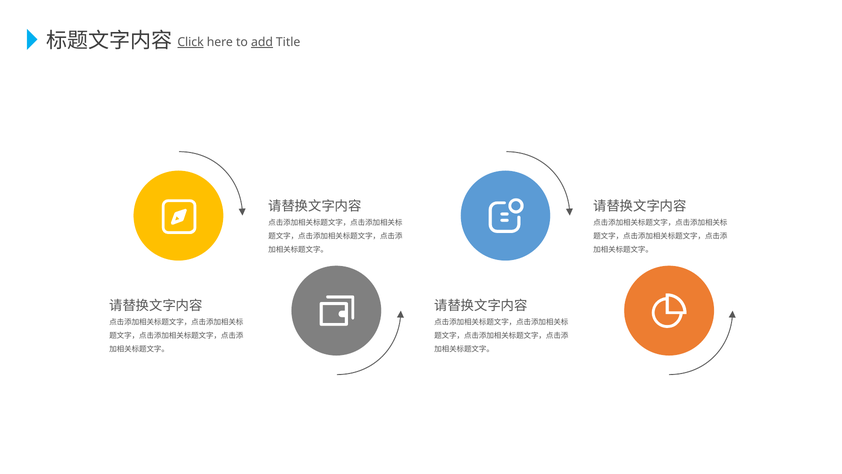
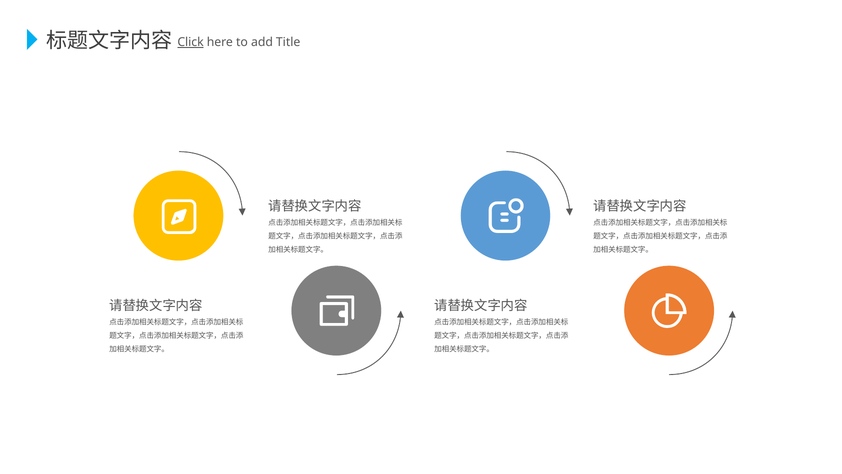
add underline: present -> none
